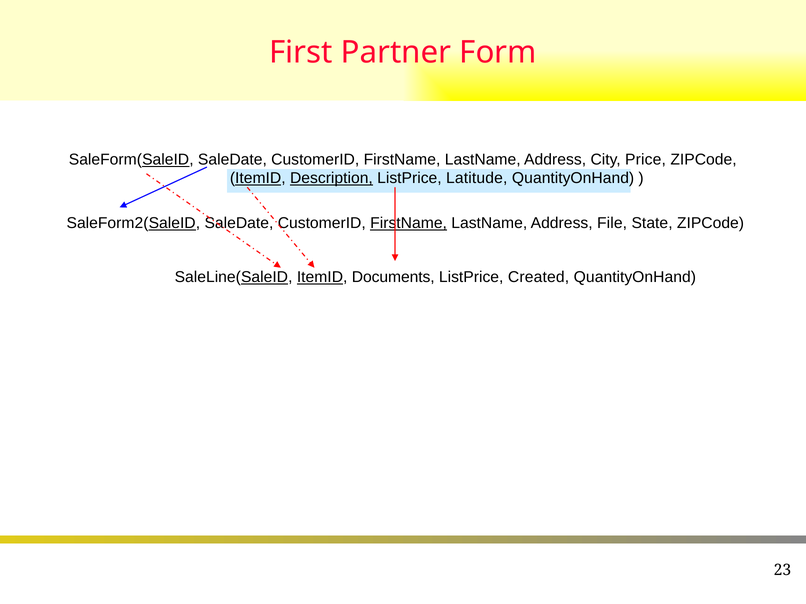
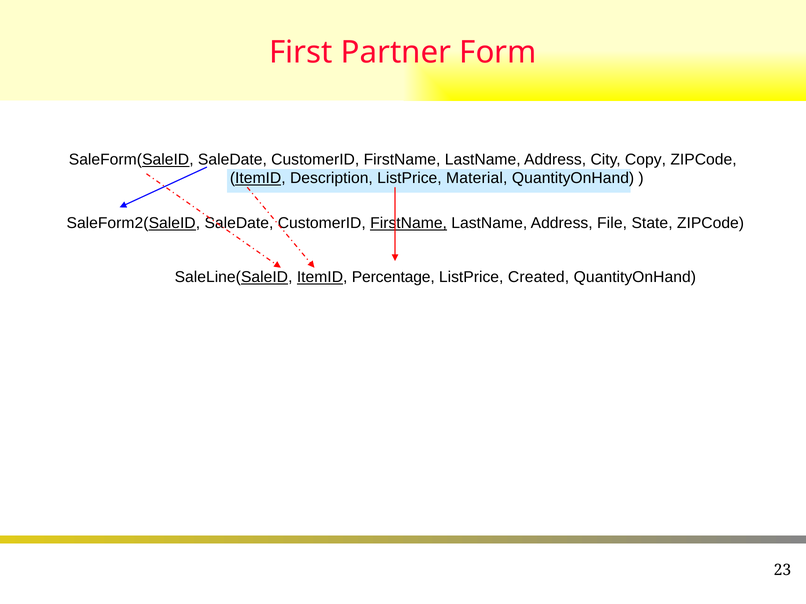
Price: Price -> Copy
Description underline: present -> none
Latitude: Latitude -> Material
Documents: Documents -> Percentage
